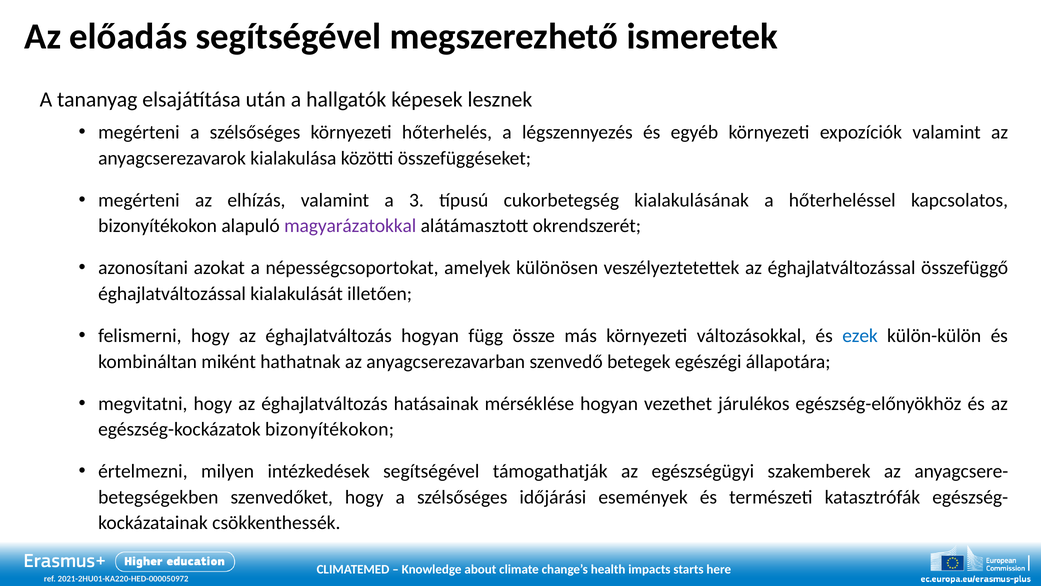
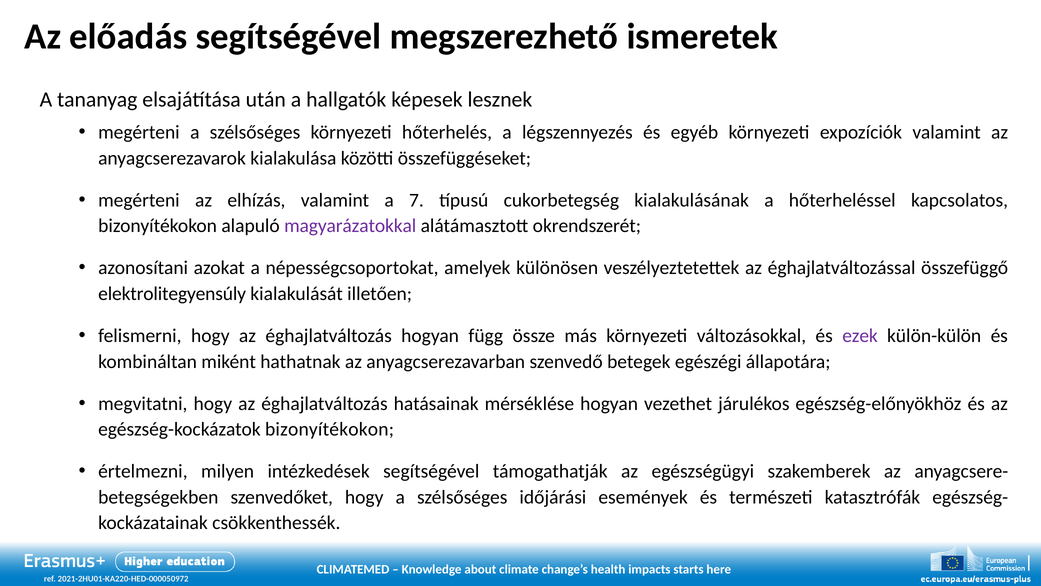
3: 3 -> 7
éghajlatváltozással at (172, 294): éghajlatváltozással -> elektrolitegyensúly
ezek colour: blue -> purple
